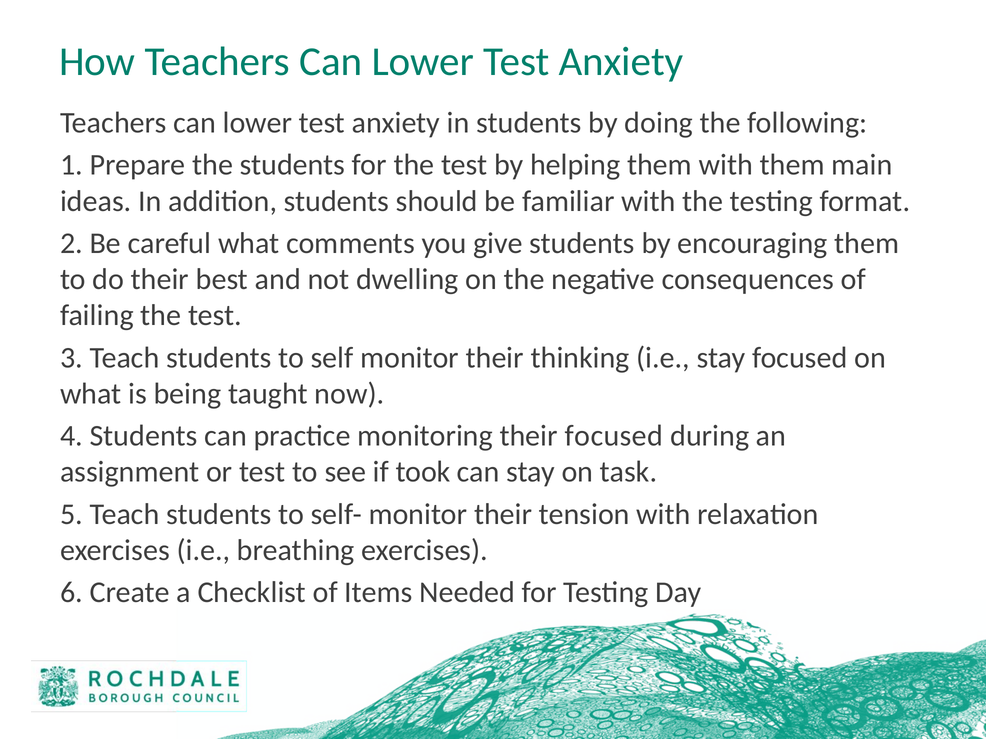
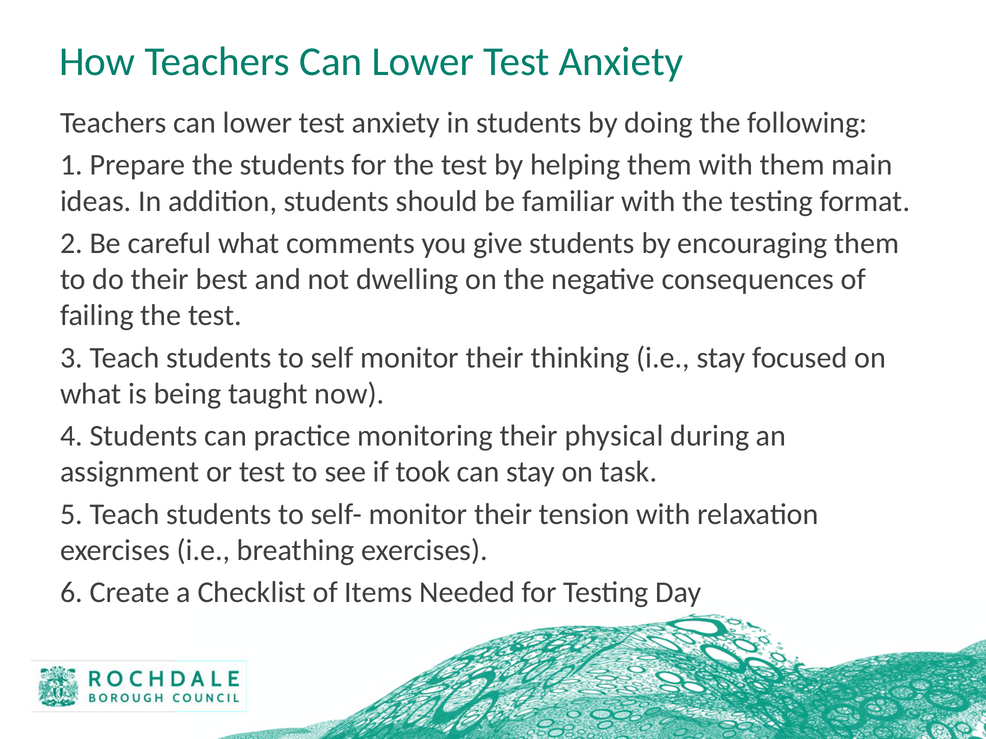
their focused: focused -> physical
